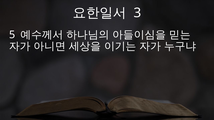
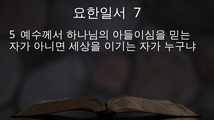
3: 3 -> 7
